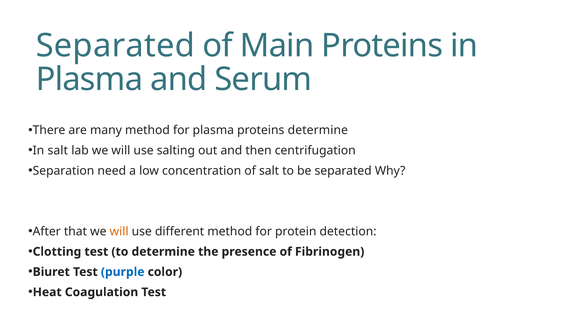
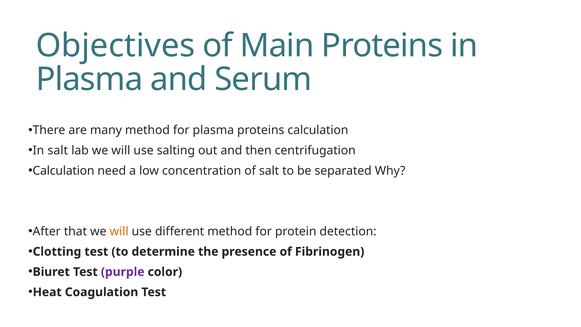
Separated at (115, 46): Separated -> Objectives
proteins determine: determine -> calculation
Separation at (63, 171): Separation -> Calculation
purple colour: blue -> purple
